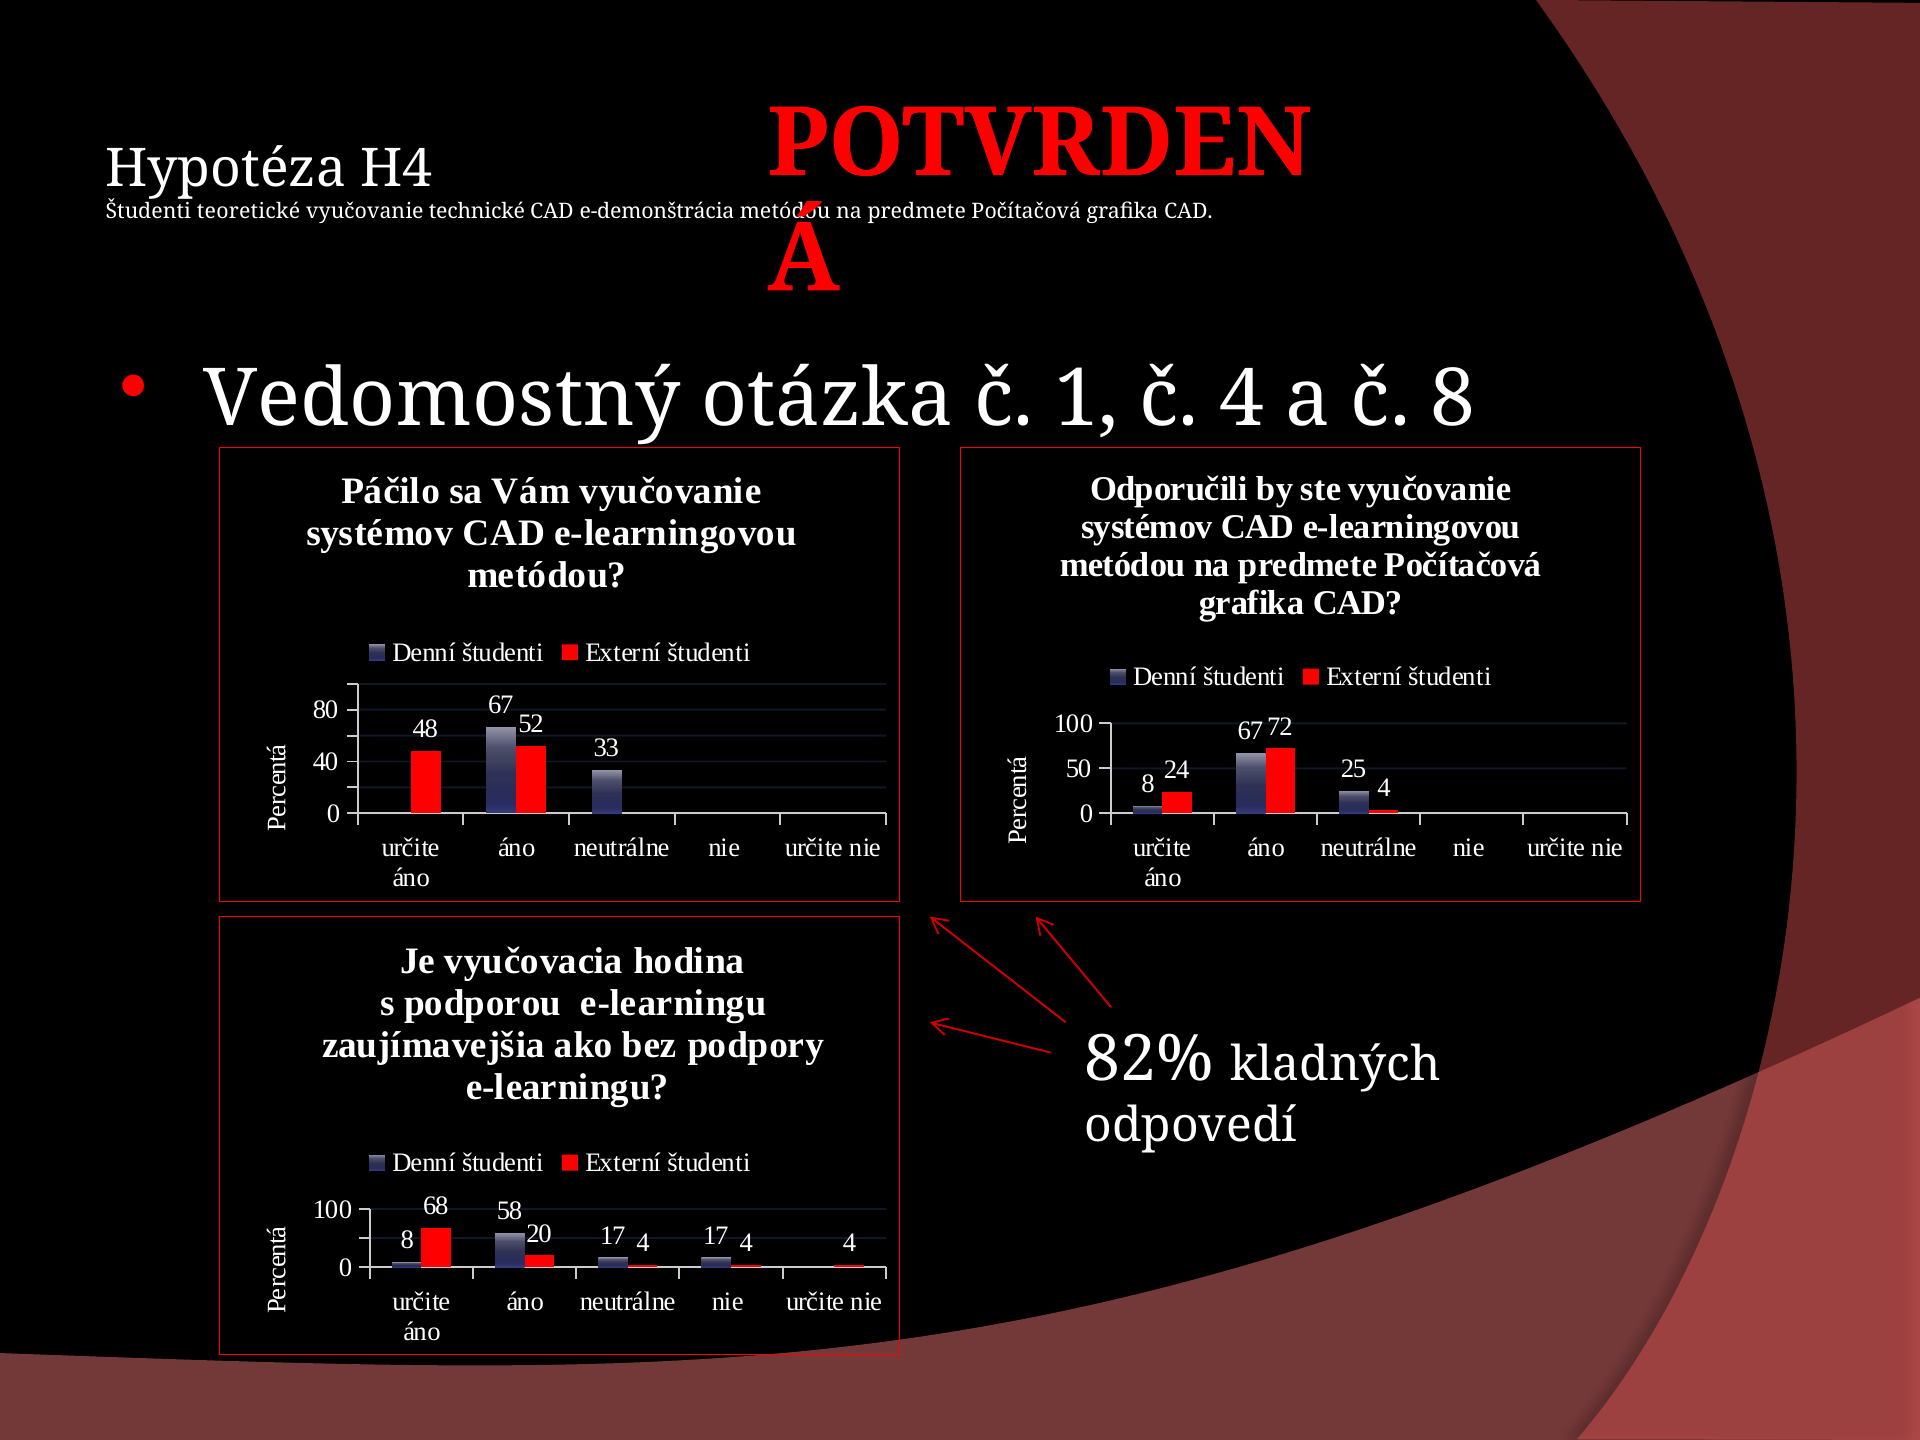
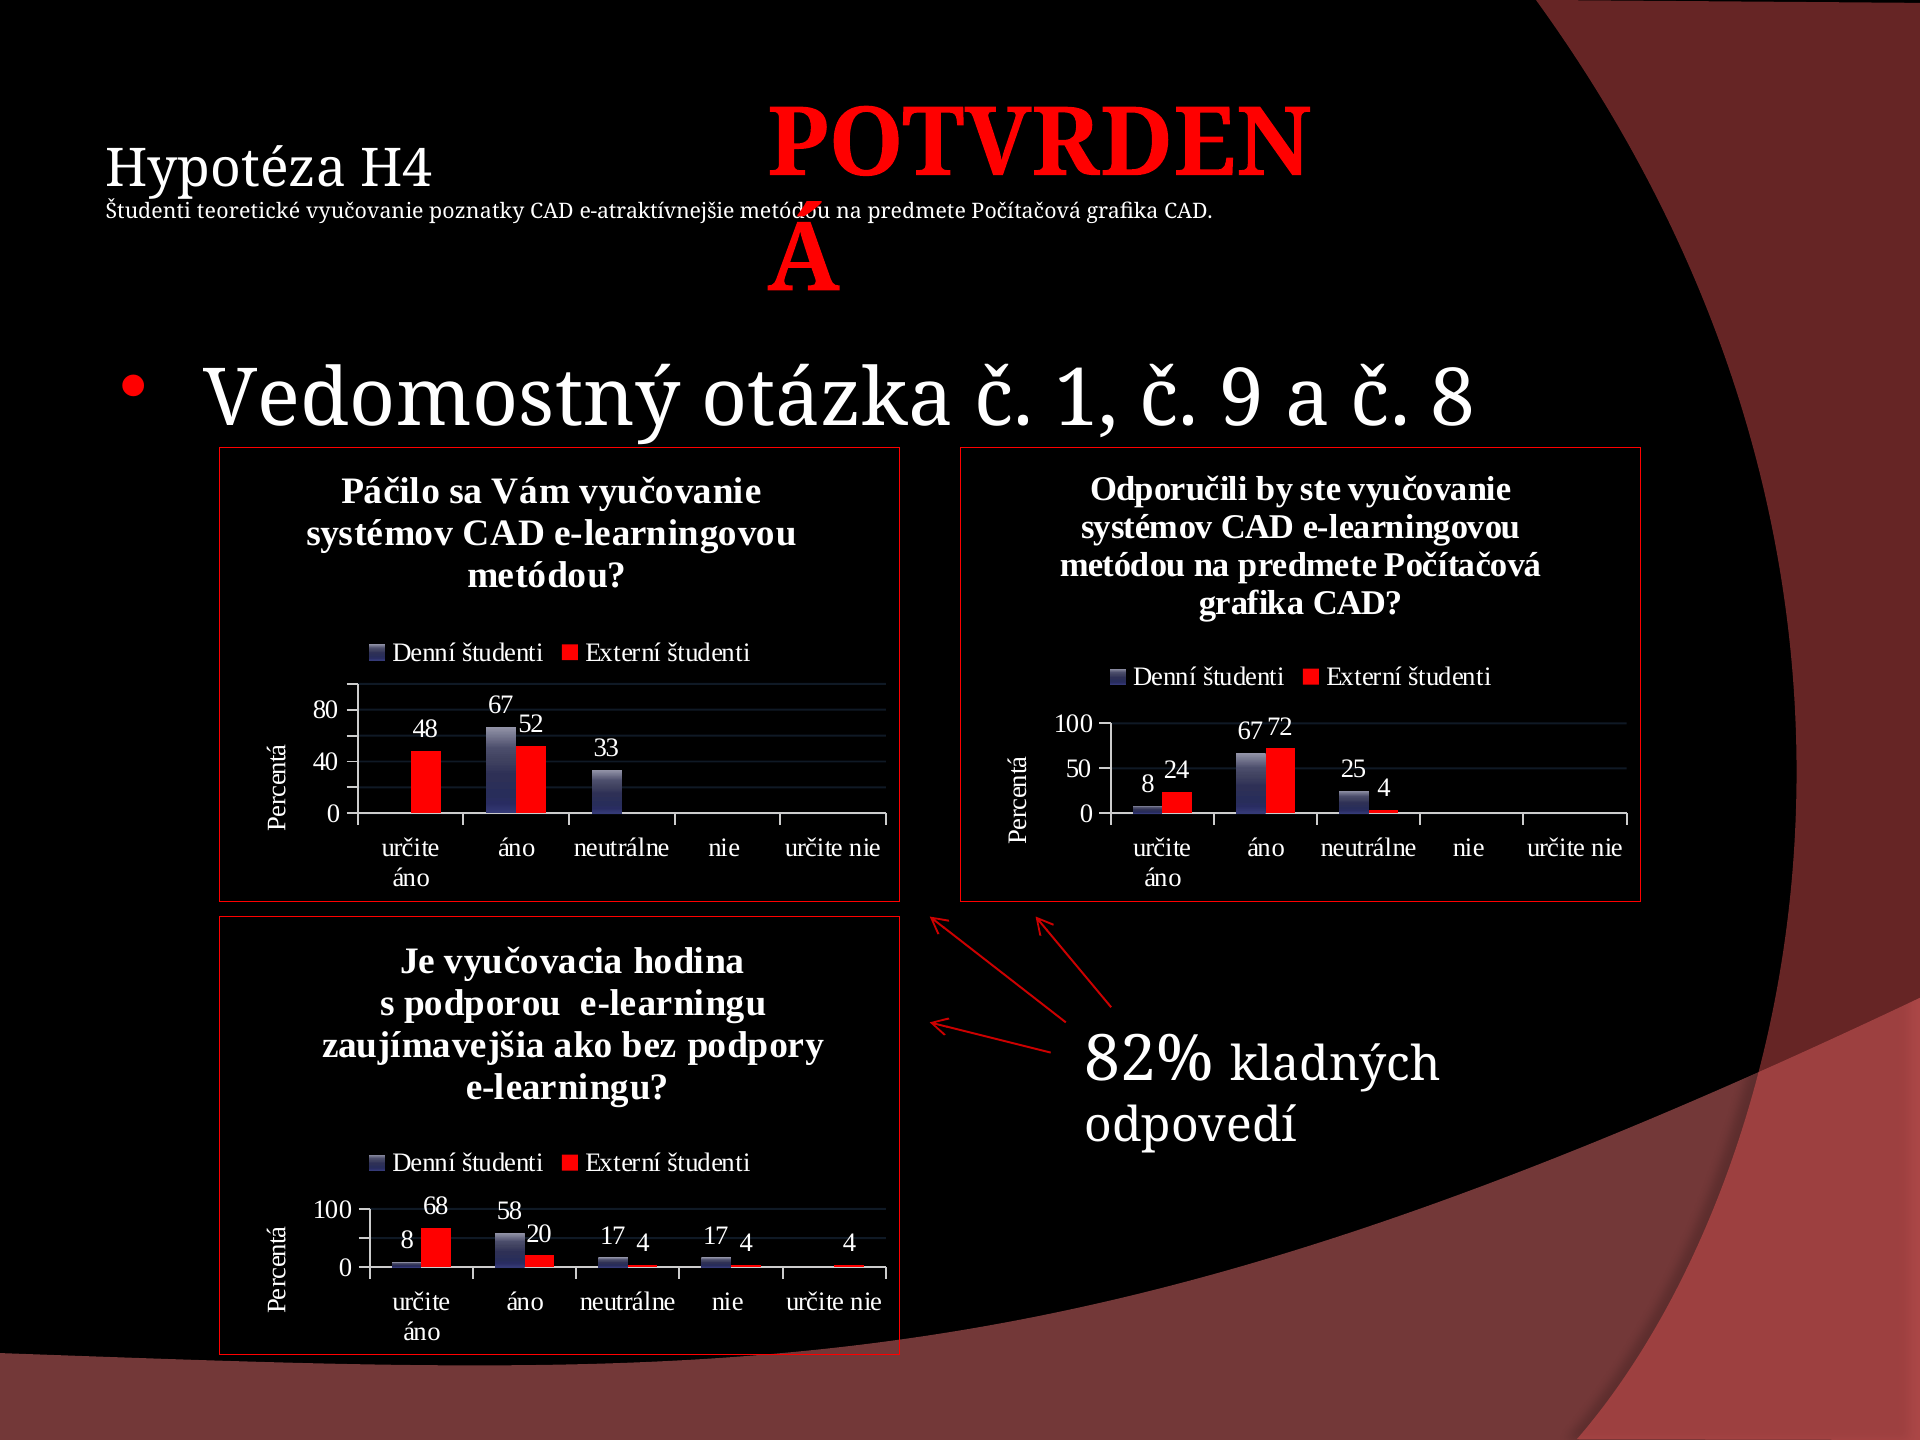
technické: technické -> poznatky
e-demonštrácia: e-demonštrácia -> e-atraktívnejšie
č 4: 4 -> 9
